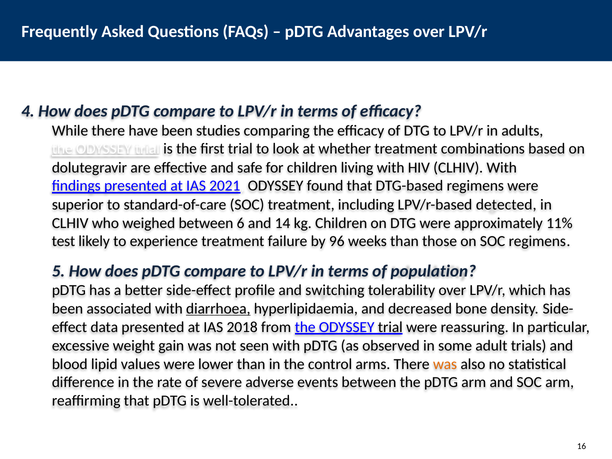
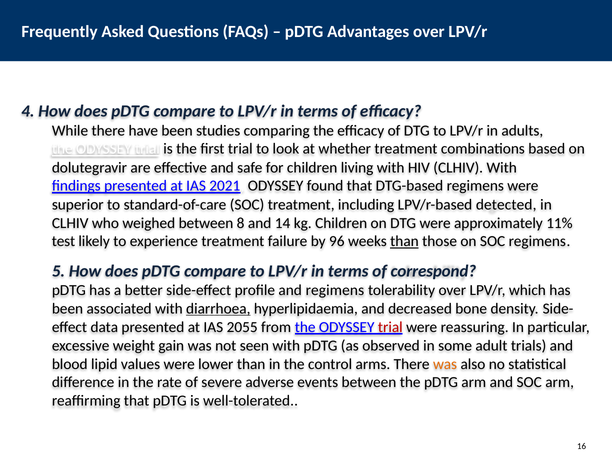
6: 6 -> 8
than at (404, 241) underline: none -> present
population: population -> correspond
and switching: switching -> regimens
2018: 2018 -> 2055
trial at (390, 327) colour: black -> red
